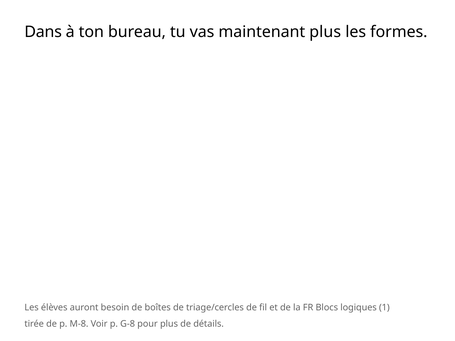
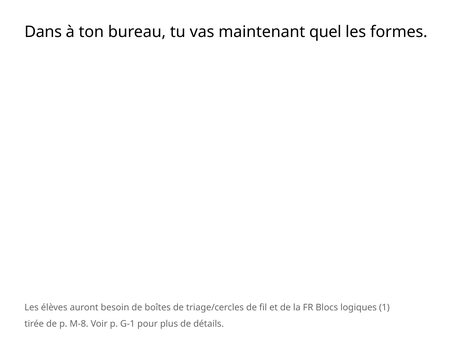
maintenant plus: plus -> quel
G-8: G-8 -> G-1
